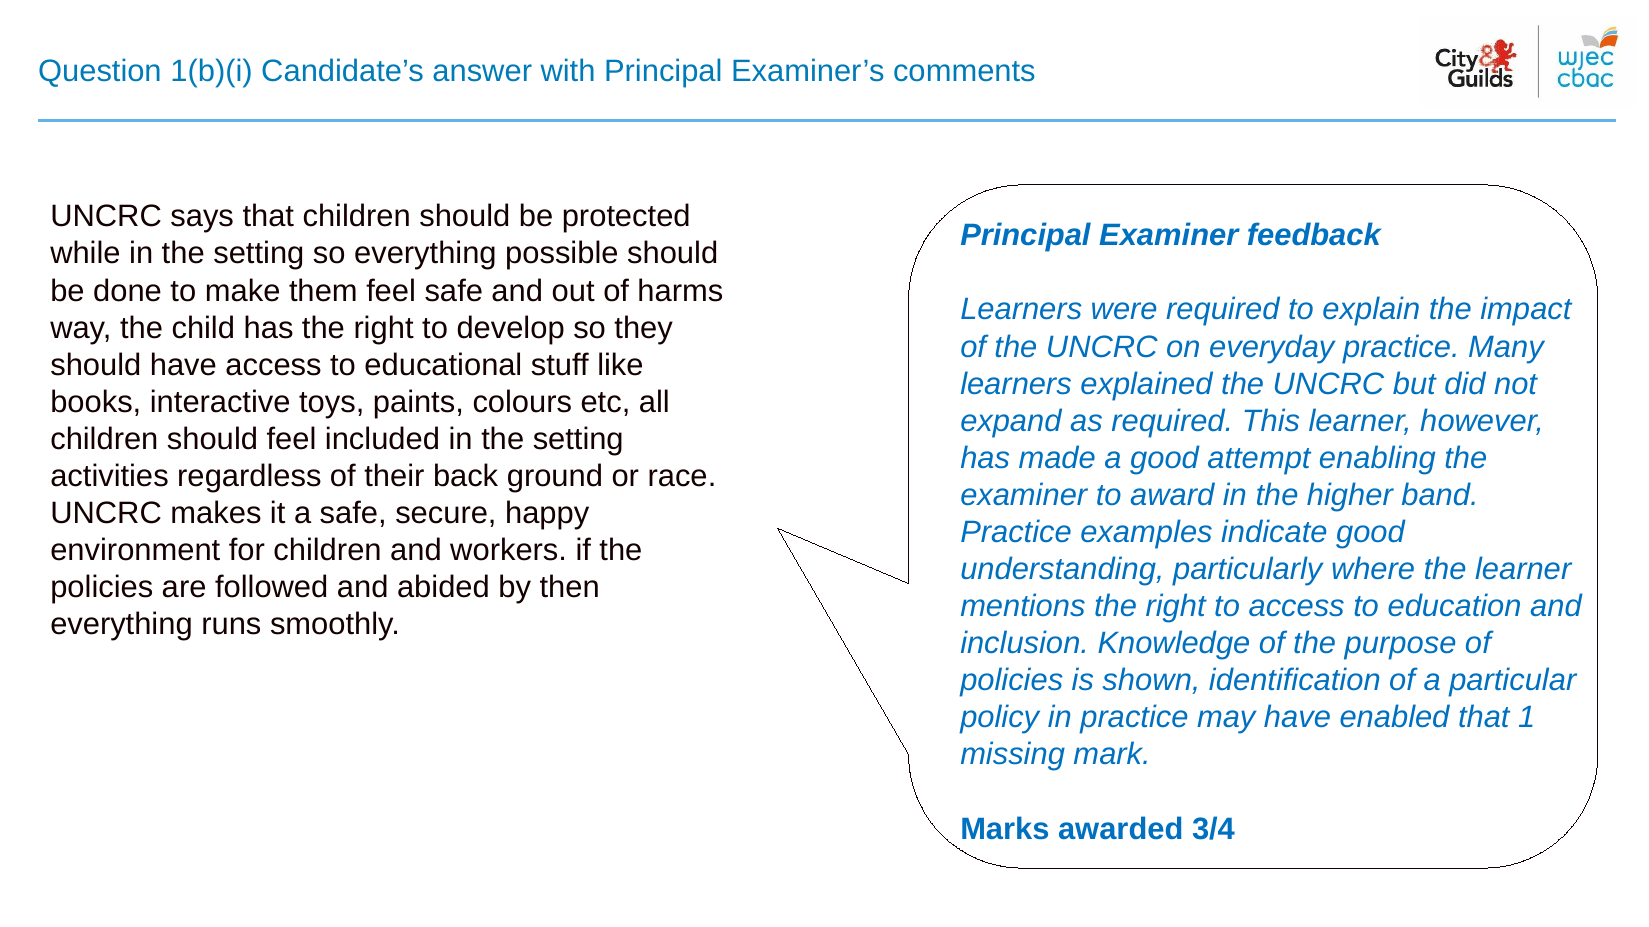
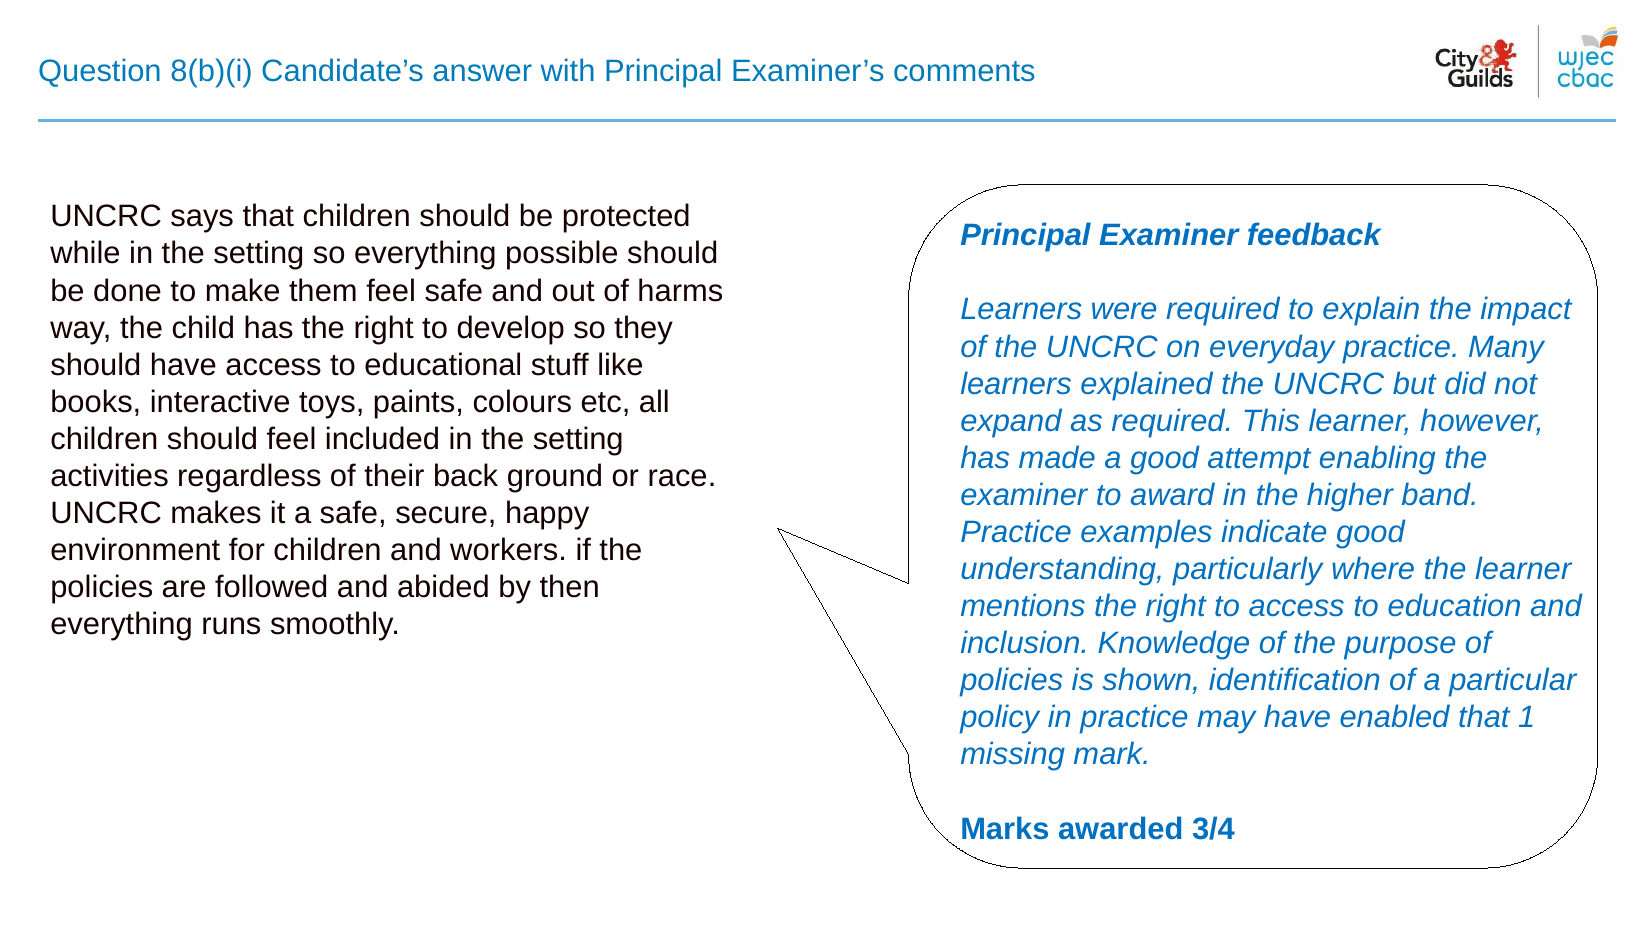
1(b)(i: 1(b)(i -> 8(b)(i
